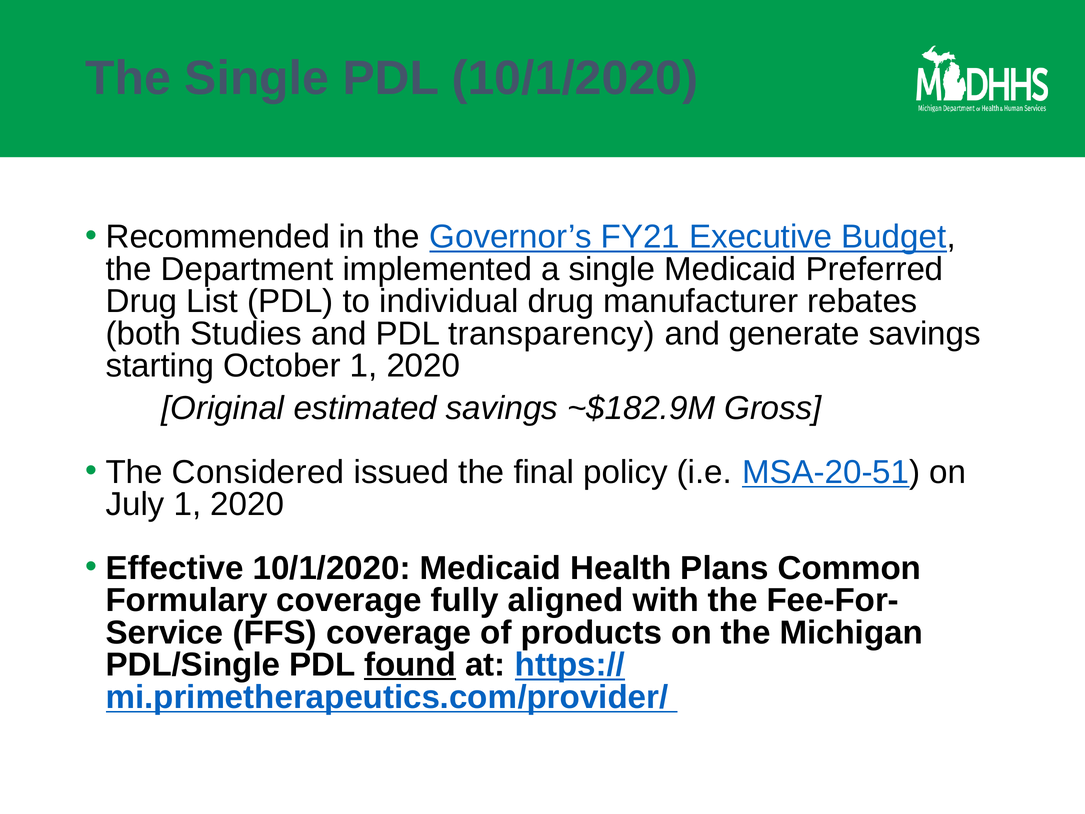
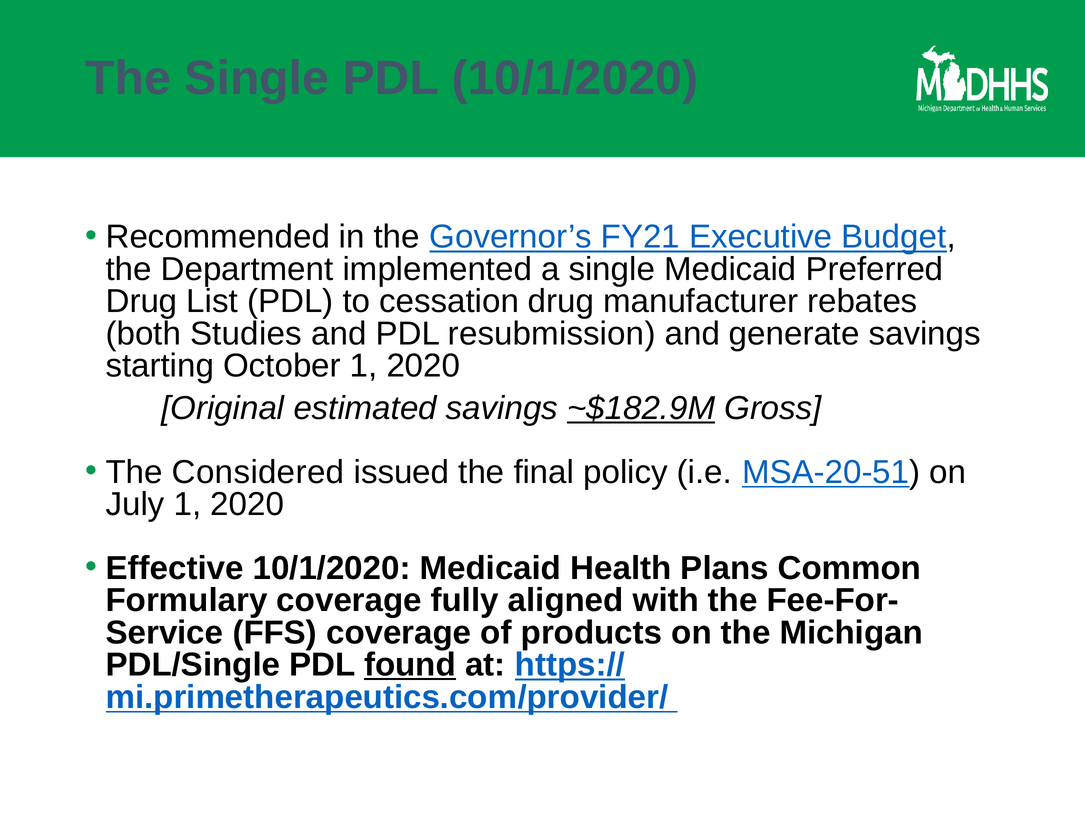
individual: individual -> cessation
transparency: transparency -> resubmission
~$182.9M underline: none -> present
